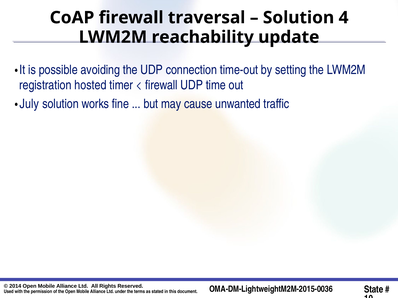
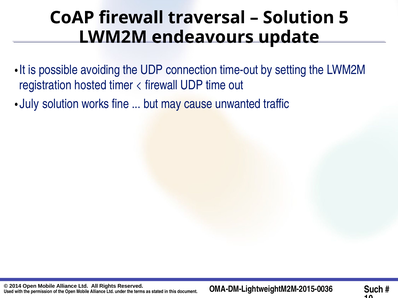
4: 4 -> 5
reachability: reachability -> endeavours
State: State -> Such
